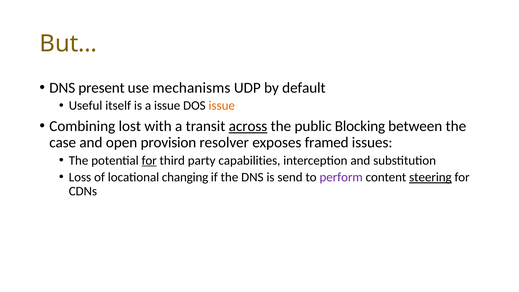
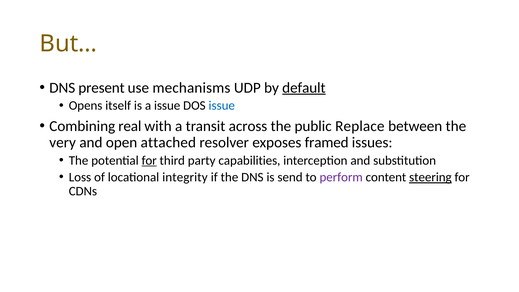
default underline: none -> present
Useful: Useful -> Opens
issue at (222, 106) colour: orange -> blue
lost: lost -> real
across underline: present -> none
Blocking: Blocking -> Replace
case: case -> very
provision: provision -> attached
changing: changing -> integrity
